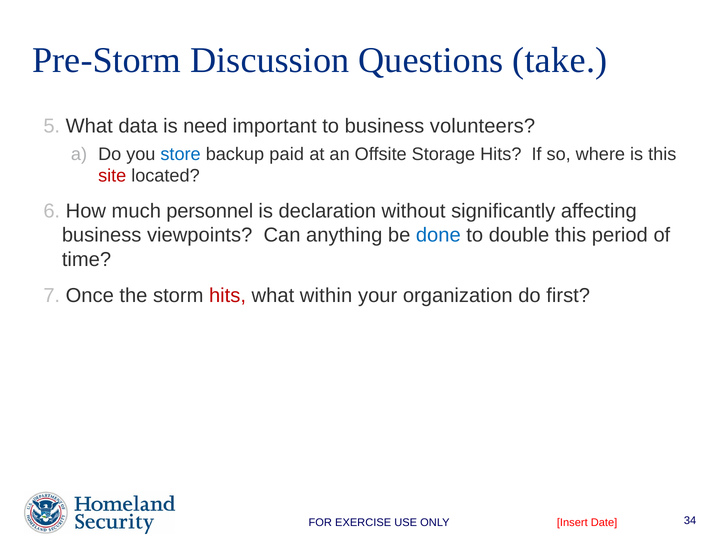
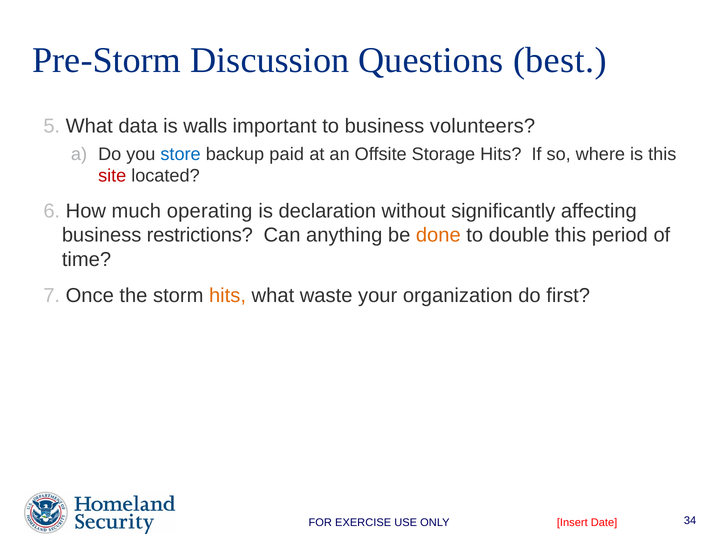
take: take -> best
need: need -> walls
personnel: personnel -> operating
viewpoints: viewpoints -> restrictions
done colour: blue -> orange
hits at (227, 296) colour: red -> orange
within: within -> waste
